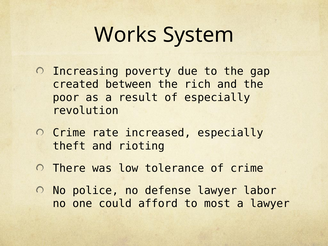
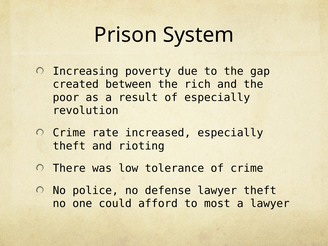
Works: Works -> Prison
lawyer labor: labor -> theft
